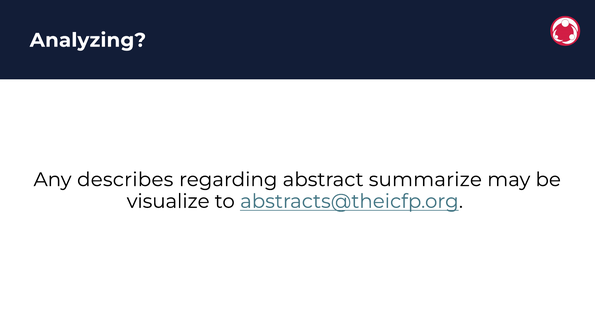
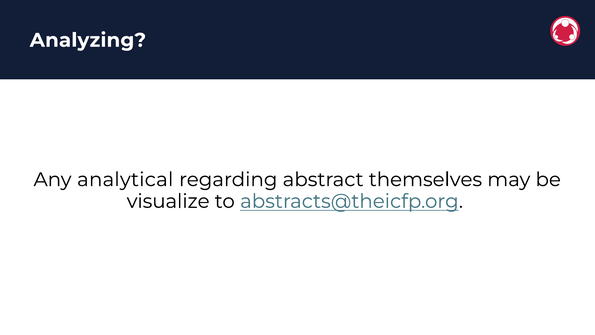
describes: describes -> analytical
summarize: summarize -> themselves
